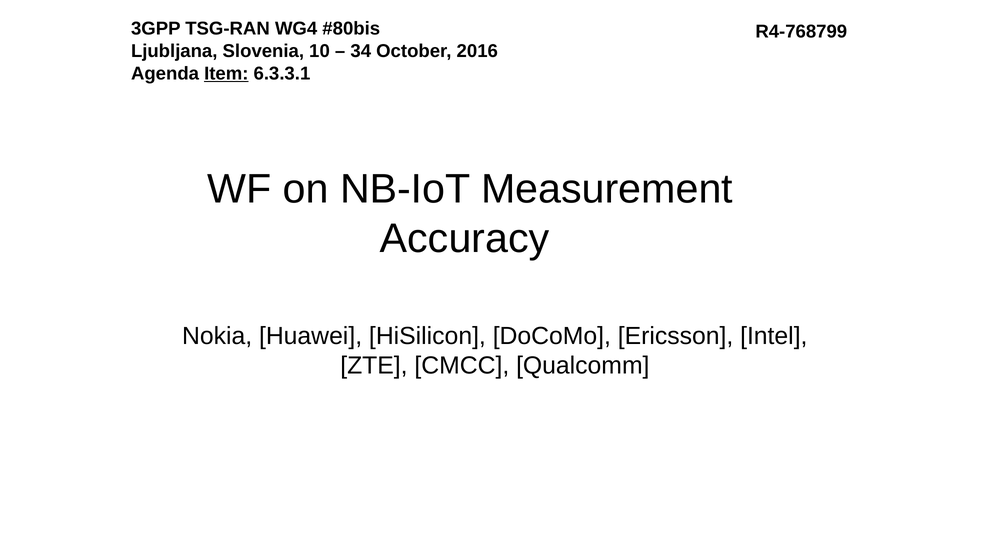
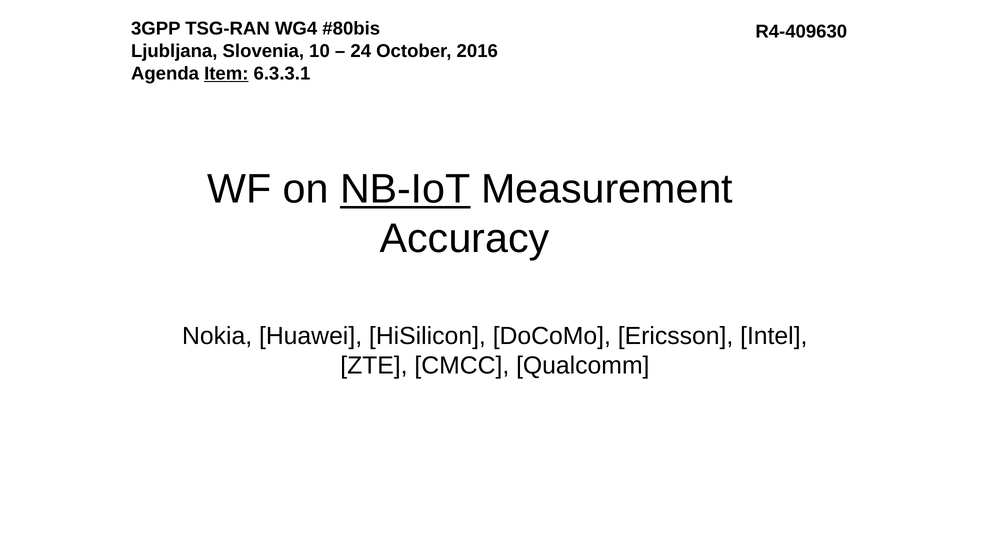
R4-768799: R4-768799 -> R4-409630
34: 34 -> 24
NB-IoT underline: none -> present
